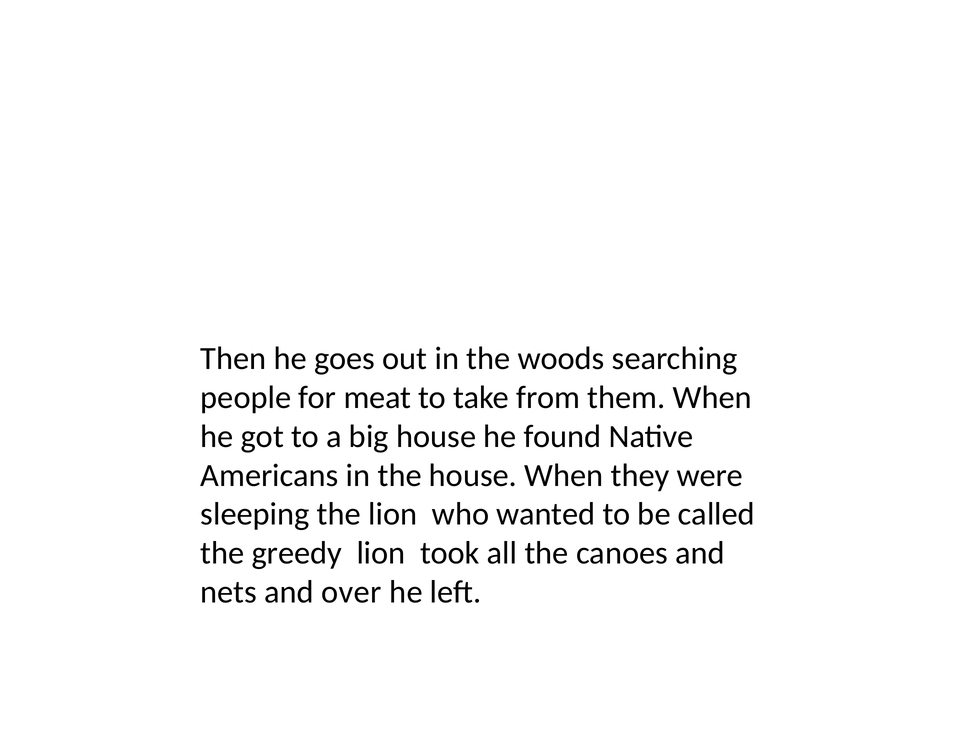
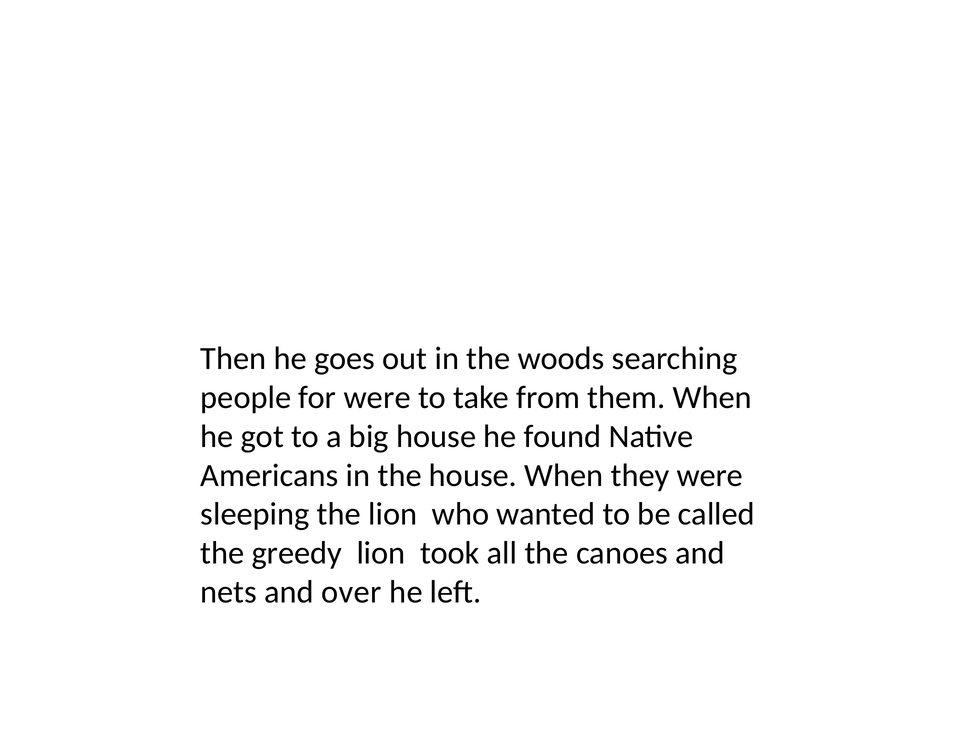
for meat: meat -> were
